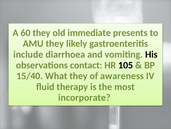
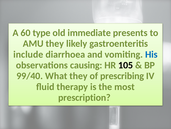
60 they: they -> type
His colour: black -> blue
contact: contact -> causing
15/40: 15/40 -> 99/40
awareness: awareness -> prescribing
incorporate: incorporate -> prescription
